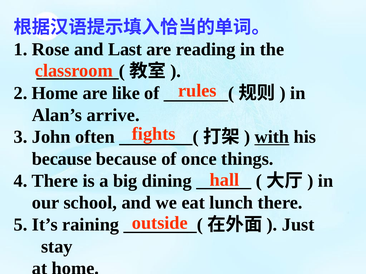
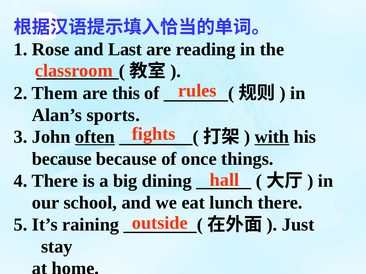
2 Home: Home -> Them
like: like -> this
arrive: arrive -> sports
often underline: none -> present
